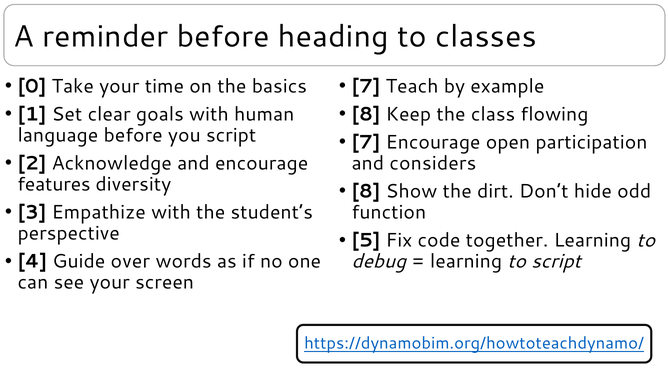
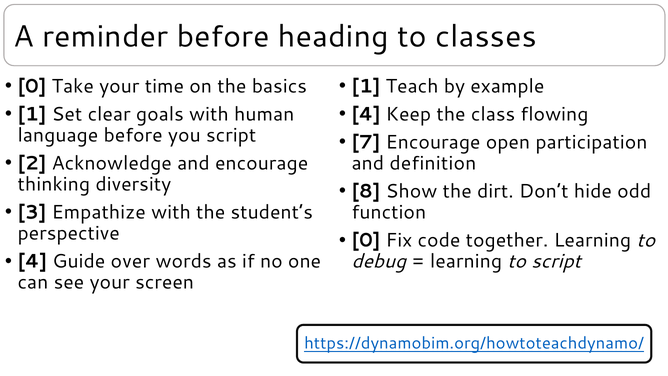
7 at (366, 86): 7 -> 1
8 at (366, 114): 8 -> 4
considers: considers -> definition
features: features -> thinking
5 at (366, 240): 5 -> 0
